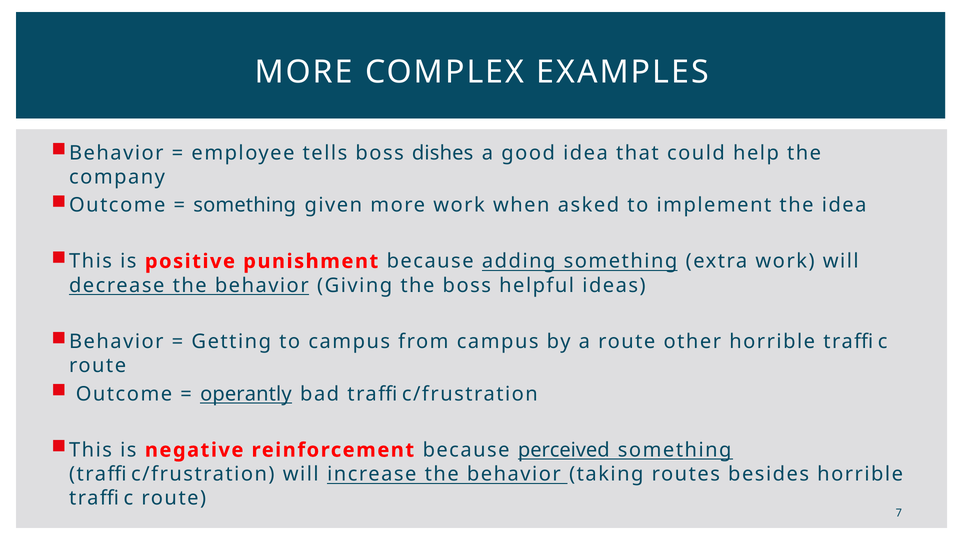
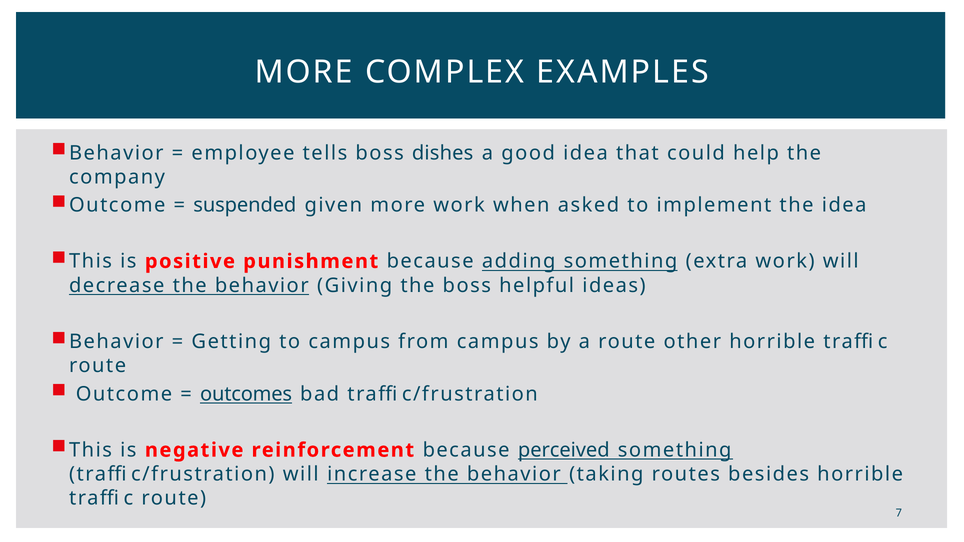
something at (245, 205): something -> suspended
operantly: operantly -> outcomes
